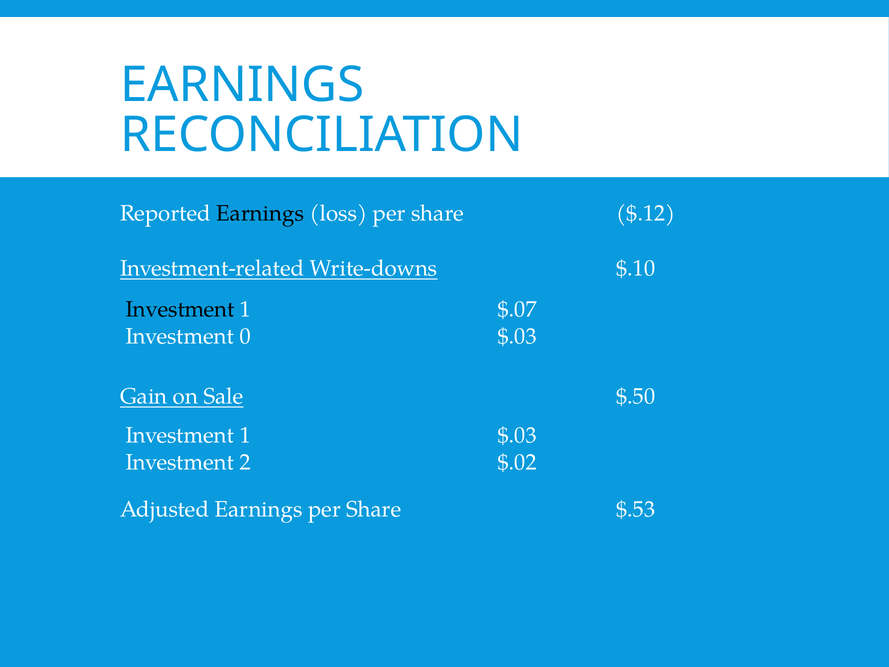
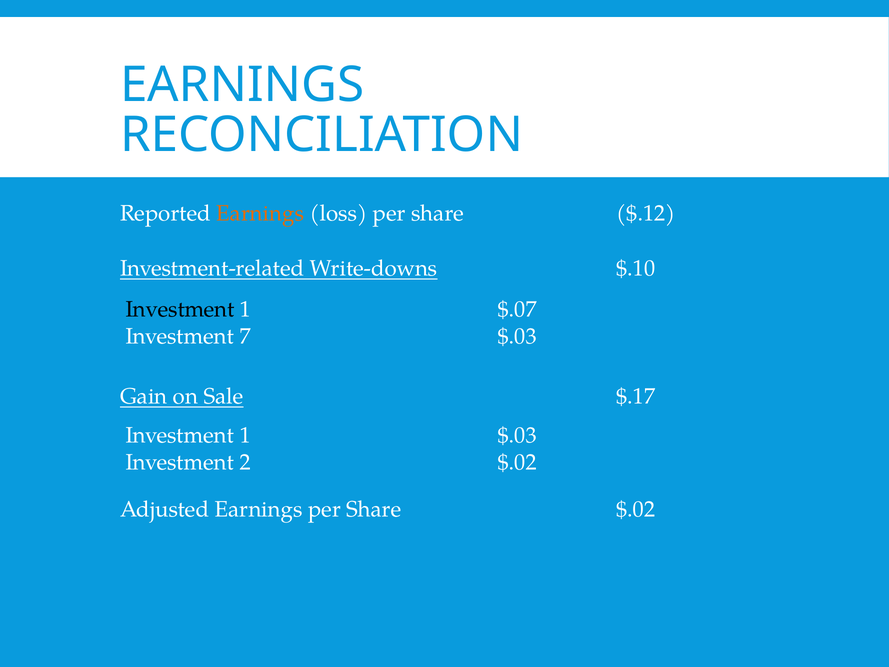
Earnings at (260, 213) colour: black -> orange
0: 0 -> 7
$.50: $.50 -> $.17
Share $.53: $.53 -> $.02
